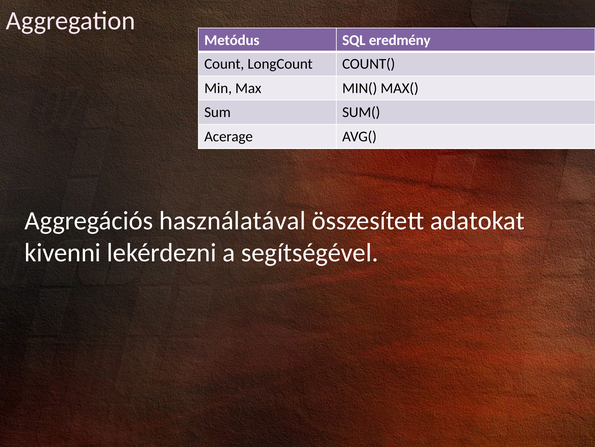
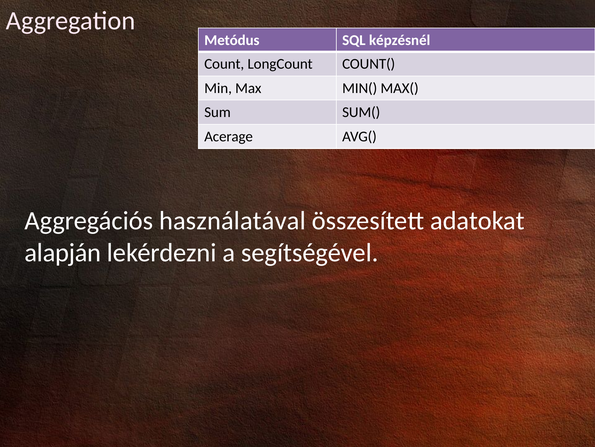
eredmény: eredmény -> képzésnél
kivenni: kivenni -> alapján
